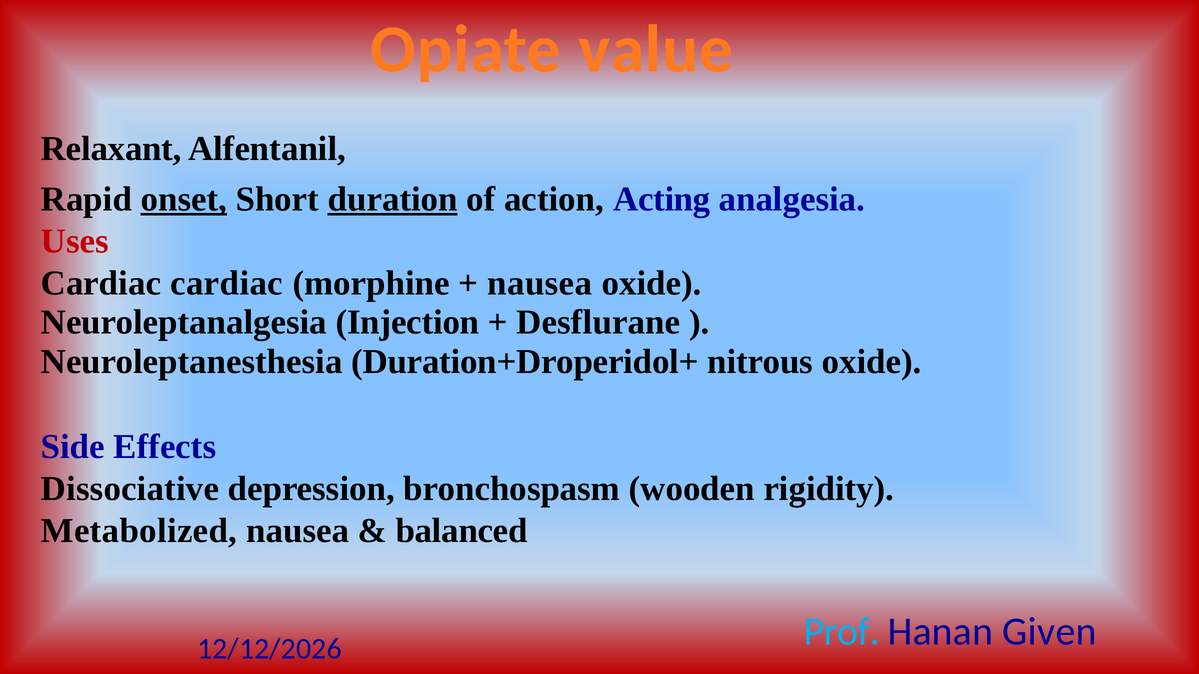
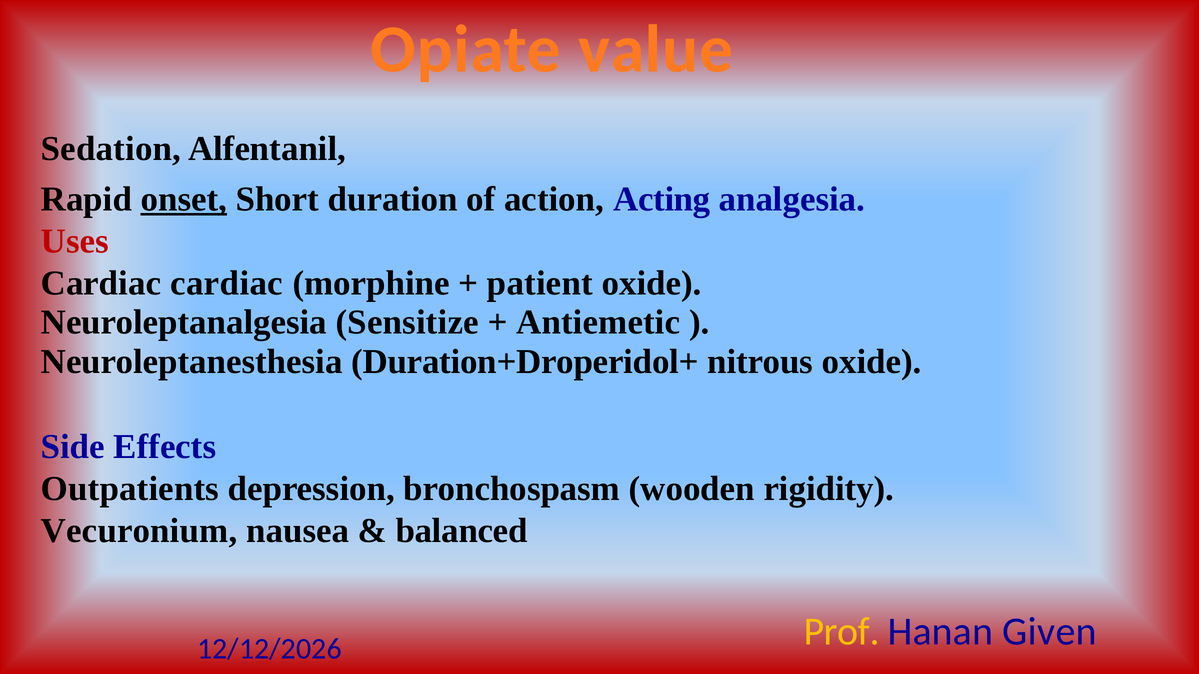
Relaxant: Relaxant -> Sedation
duration underline: present -> none
nausea at (540, 283): nausea -> patient
Injection: Injection -> Sensitize
Desflurane: Desflurane -> Antiemetic
Dissociative: Dissociative -> Outpatients
Metabolized: Metabolized -> Vecuronium
Prof colour: light blue -> yellow
